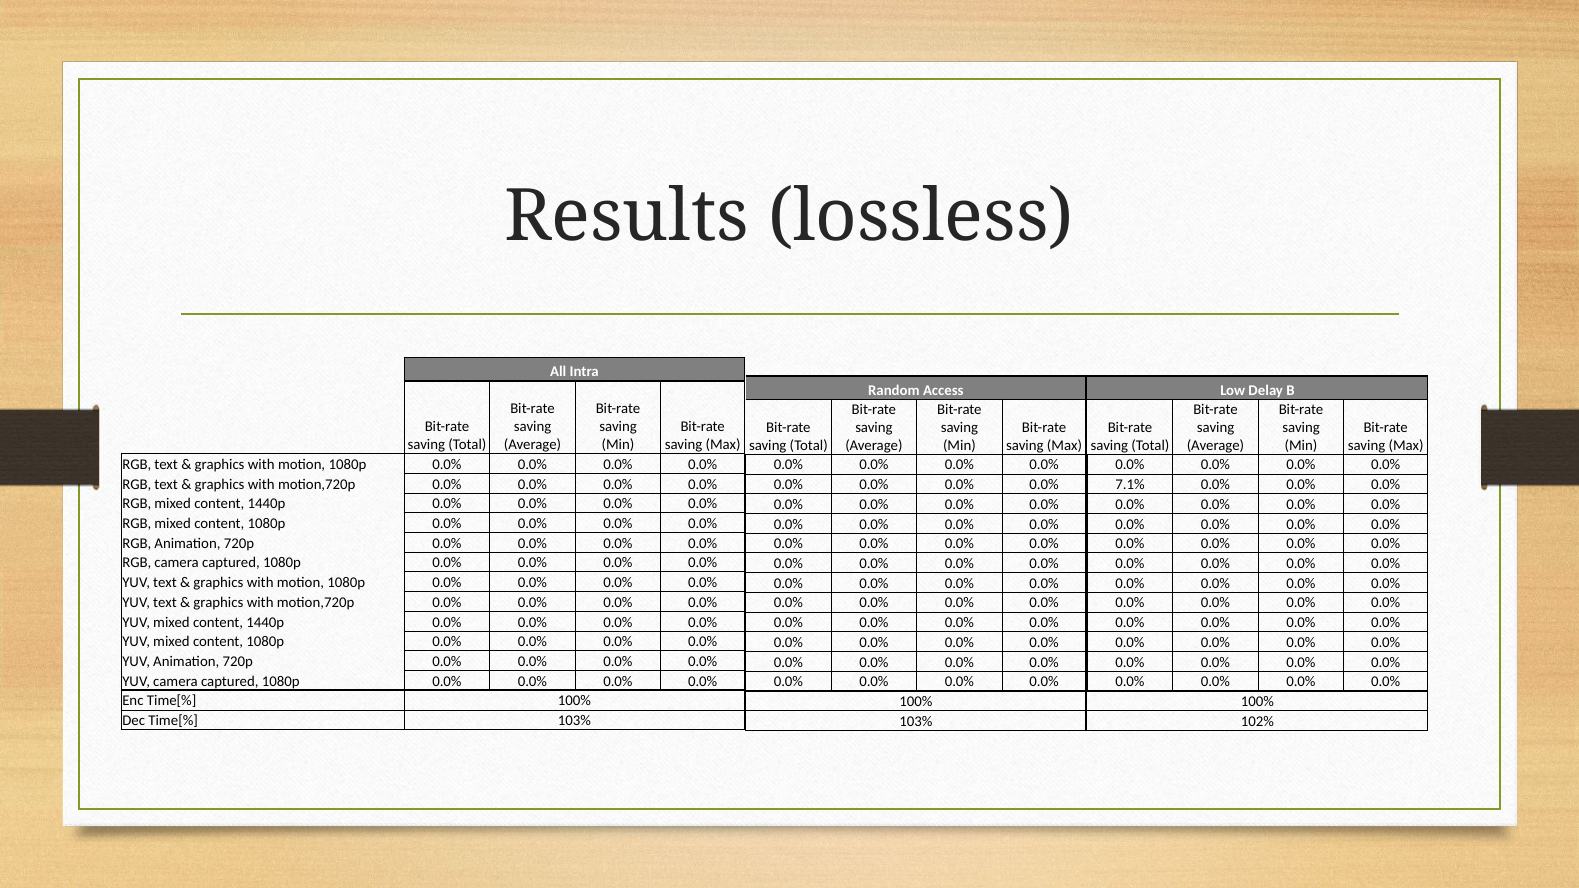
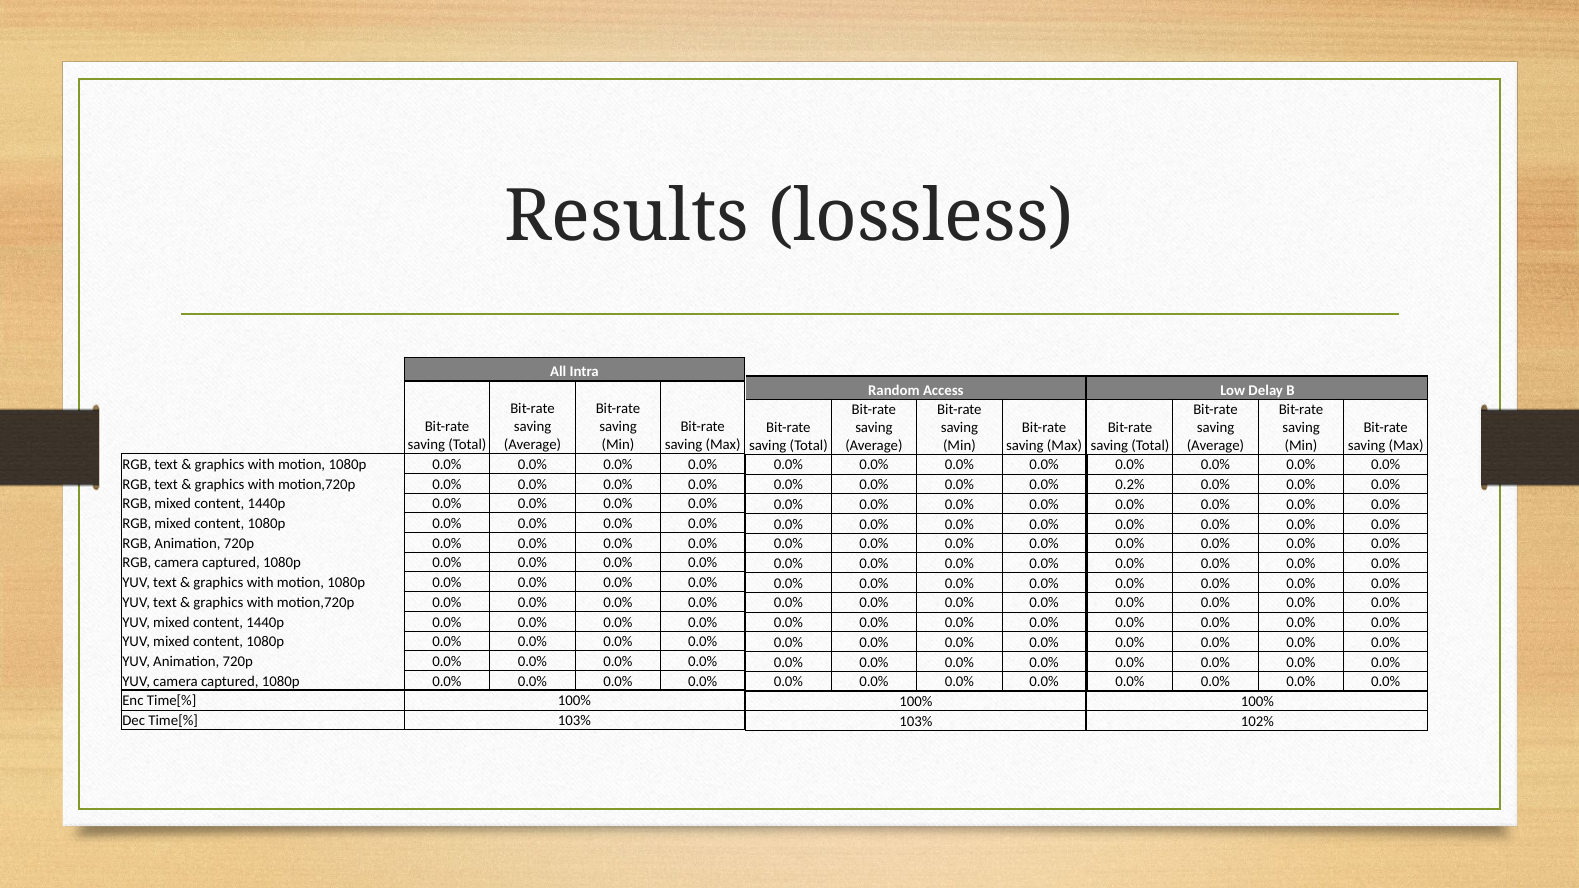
7.1%: 7.1% -> 0.2%
